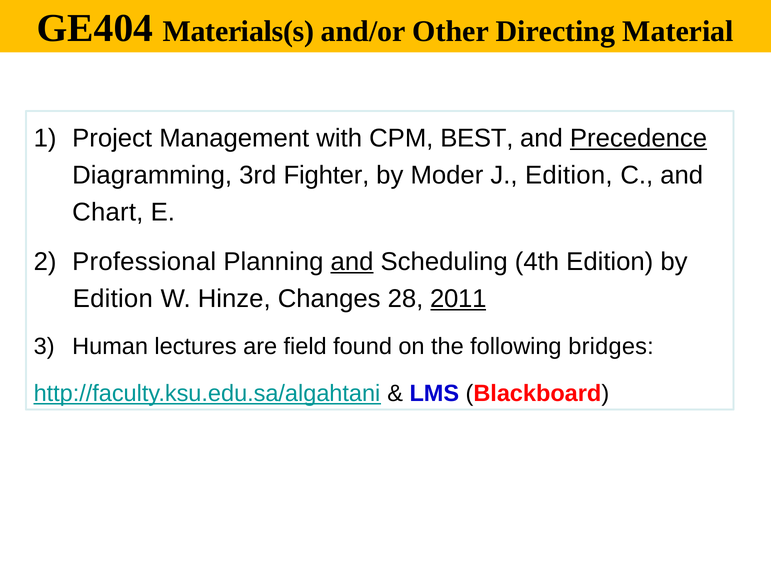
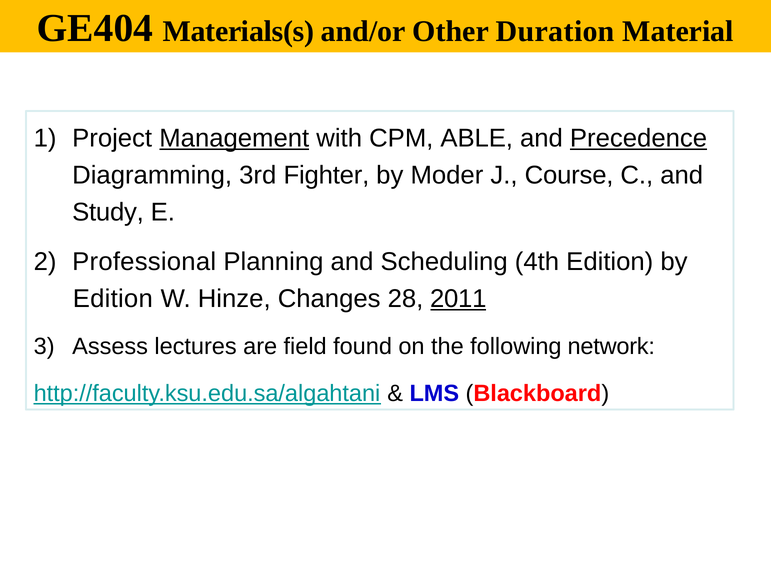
Directing: Directing -> Duration
Management underline: none -> present
BEST: BEST -> ABLE
J Edition: Edition -> Course
Chart: Chart -> Study
and at (352, 262) underline: present -> none
Human: Human -> Assess
bridges: bridges -> network
